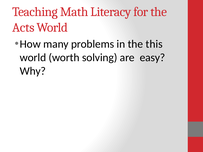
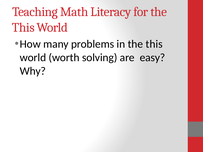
Acts at (23, 27): Acts -> This
